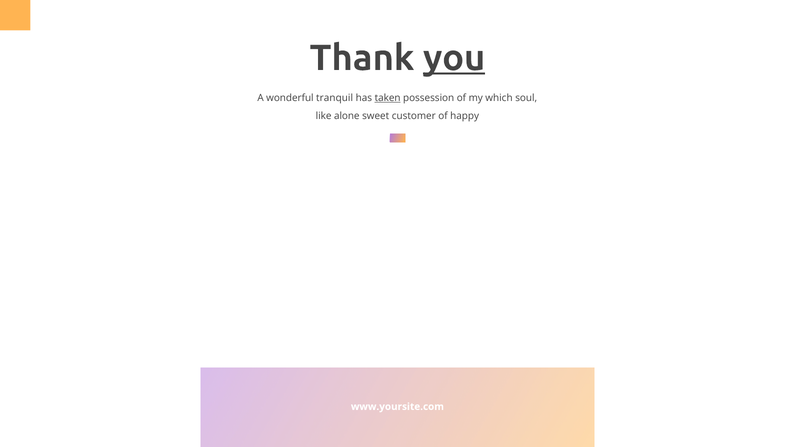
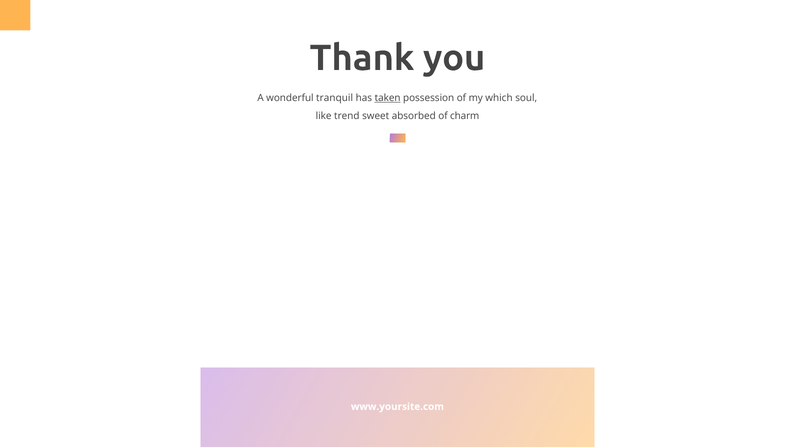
you underline: present -> none
alone: alone -> trend
customer: customer -> absorbed
happy: happy -> charm
